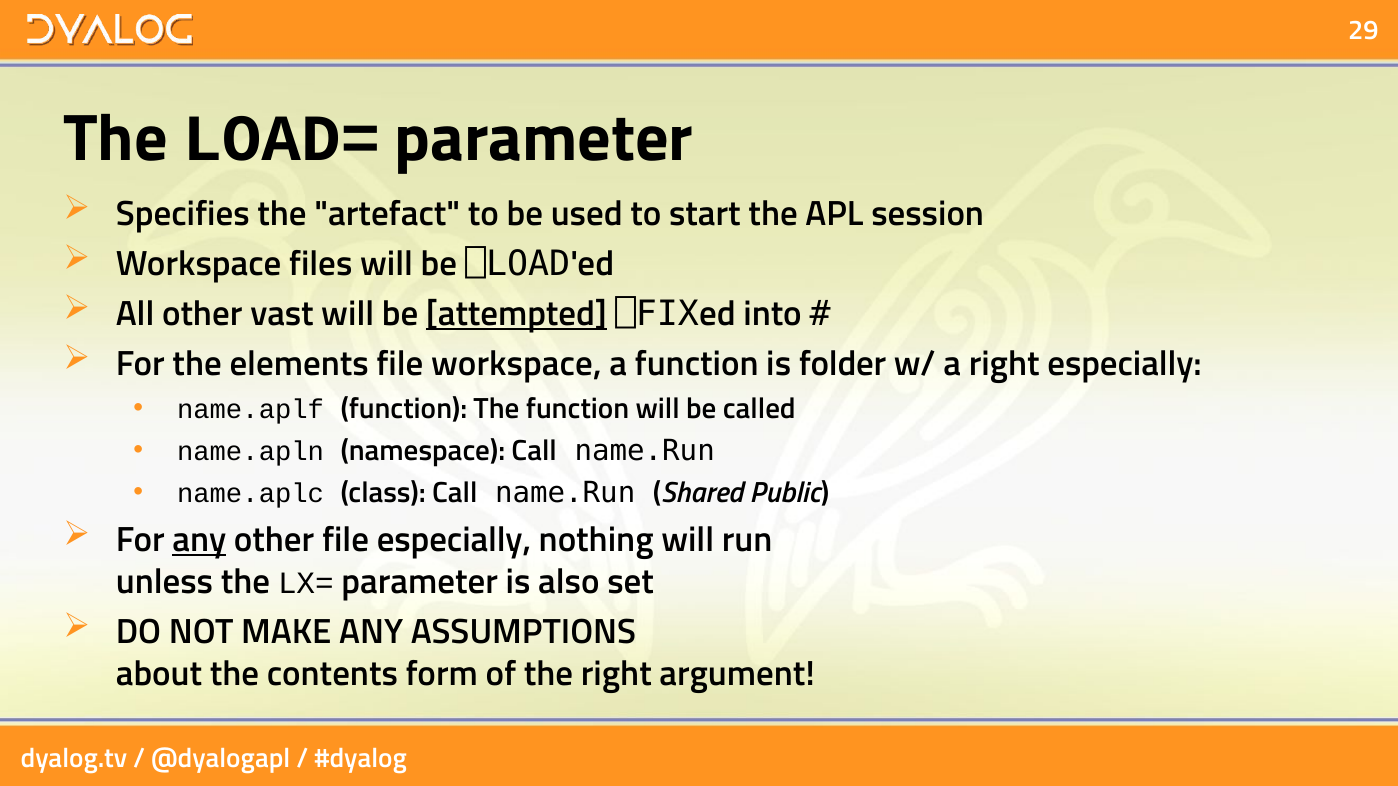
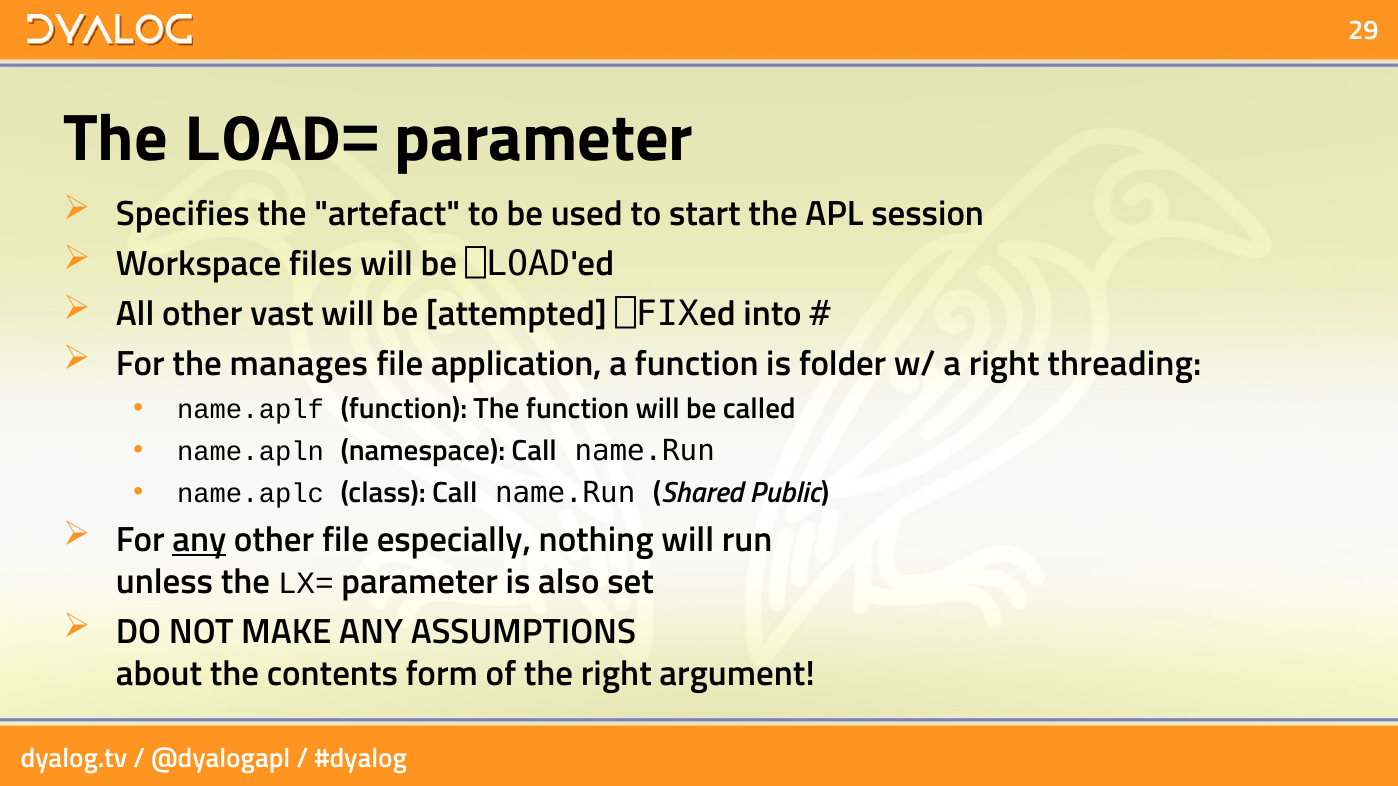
attempted underline: present -> none
elements: elements -> manages
file workspace: workspace -> application
right especially: especially -> threading
